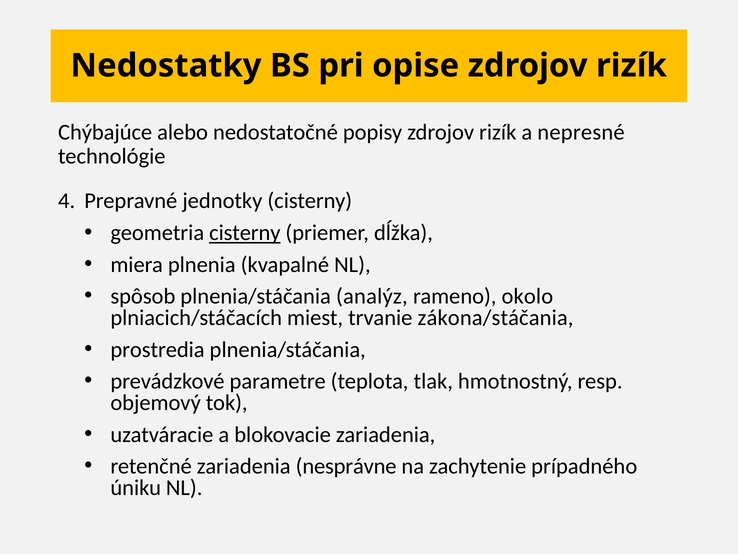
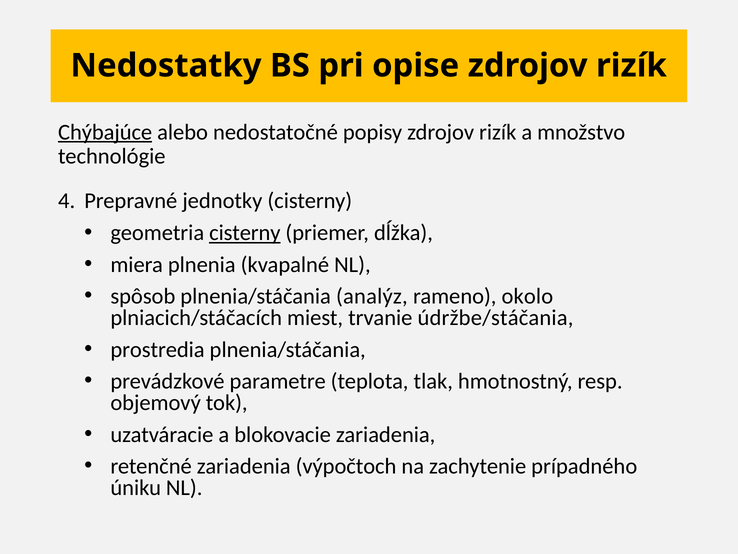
Chýbajúce underline: none -> present
nepresné: nepresné -> množstvo
zákona/stáčania: zákona/stáčania -> údržbe/stáčania
nesprávne: nesprávne -> výpočtoch
